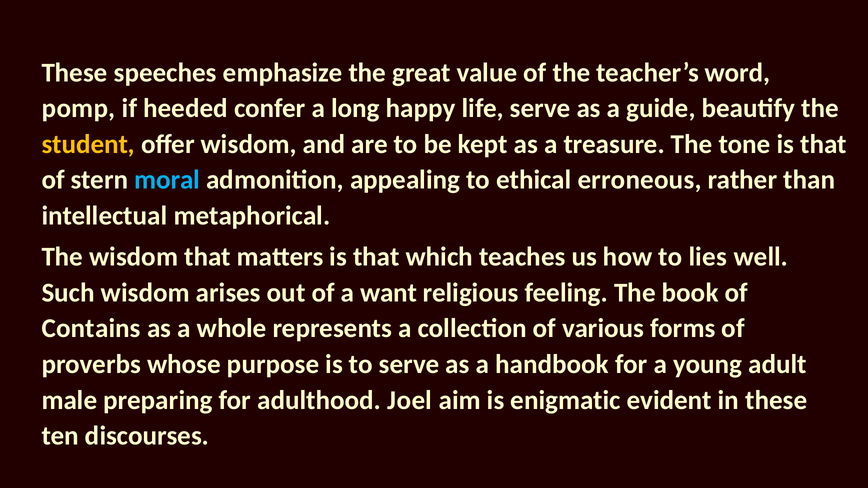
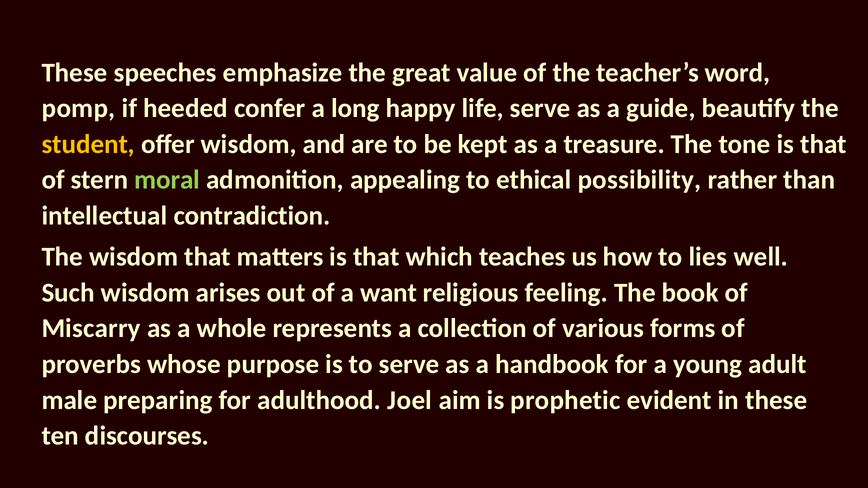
moral colour: light blue -> light green
erroneous: erroneous -> possibility
metaphorical: metaphorical -> contradiction
Contains: Contains -> Miscarry
enigmatic: enigmatic -> prophetic
